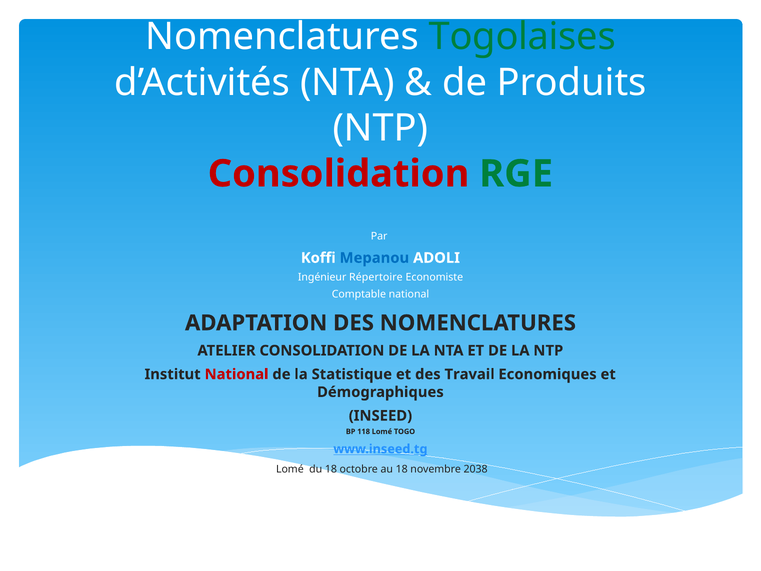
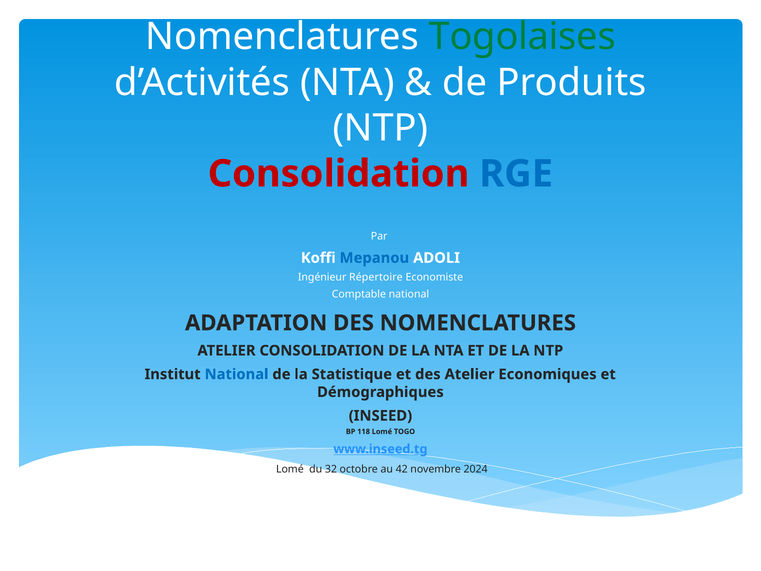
RGE colour: green -> blue
National at (237, 374) colour: red -> blue
des Travail: Travail -> Atelier
du 18: 18 -> 32
au 18: 18 -> 42
2038: 2038 -> 2024
